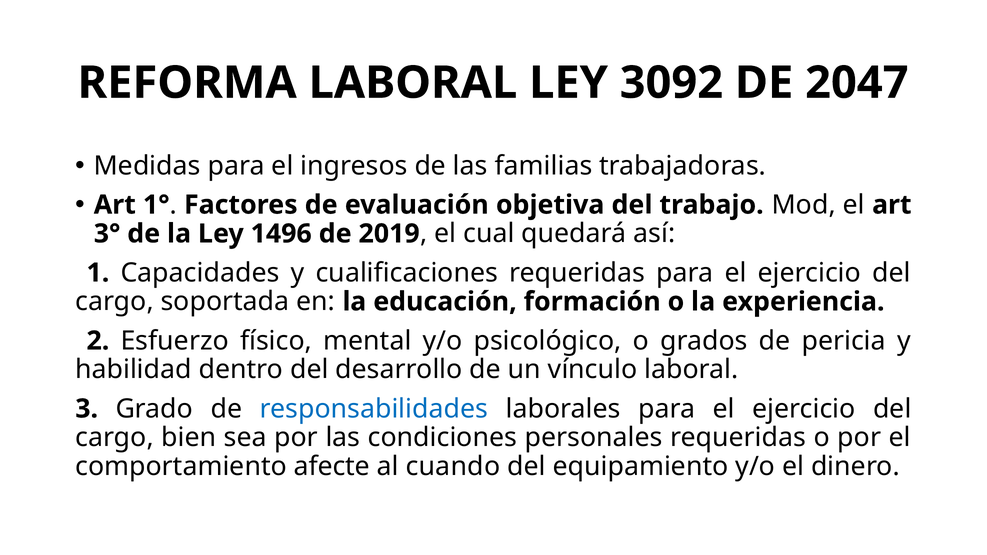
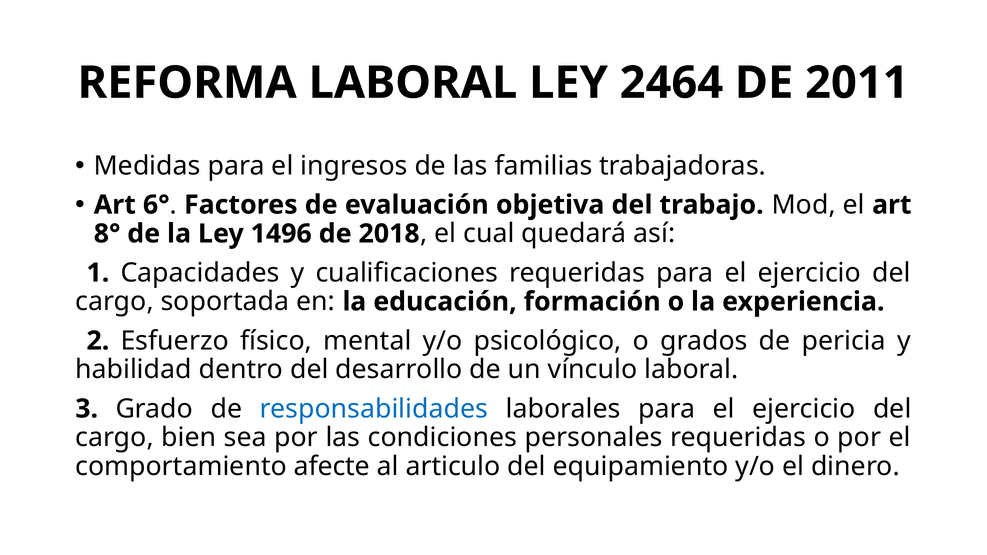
3092: 3092 -> 2464
2047: 2047 -> 2011
1°: 1° -> 6°
3°: 3° -> 8°
2019: 2019 -> 2018
cuando: cuando -> articulo
